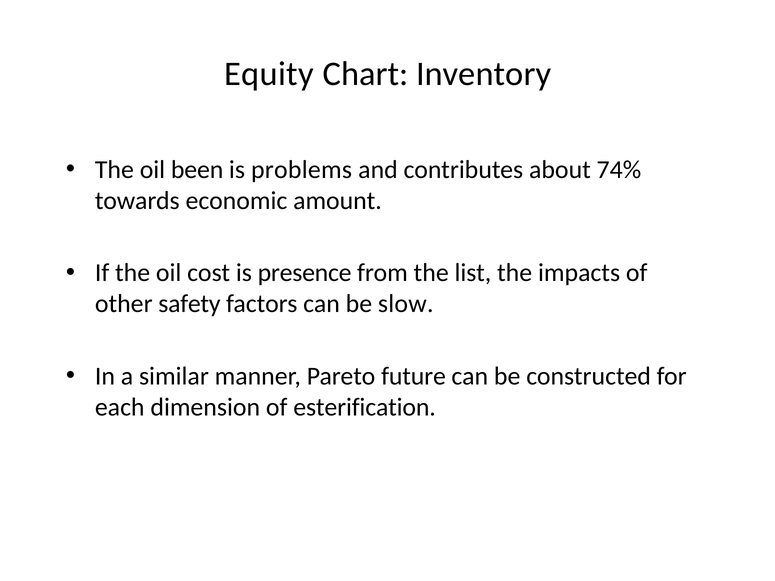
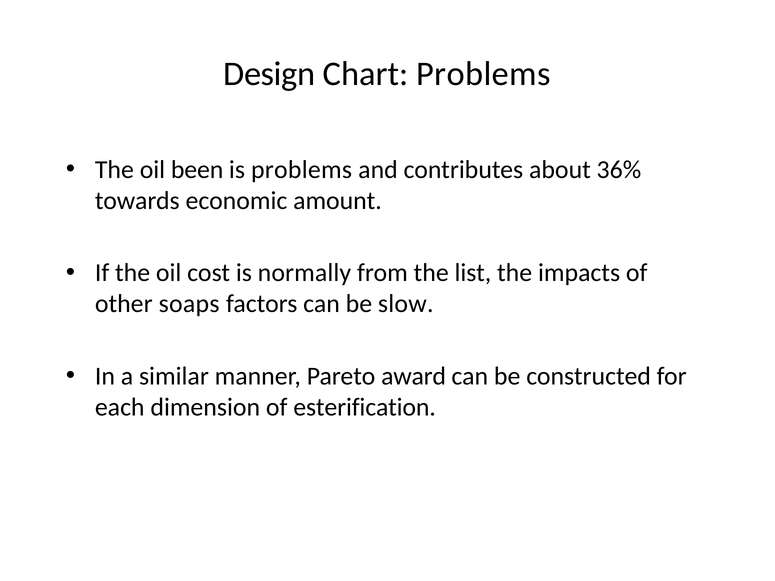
Equity: Equity -> Design
Chart Inventory: Inventory -> Problems
74%: 74% -> 36%
presence: presence -> normally
safety: safety -> soaps
future: future -> award
